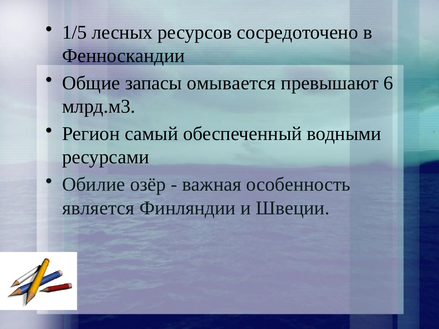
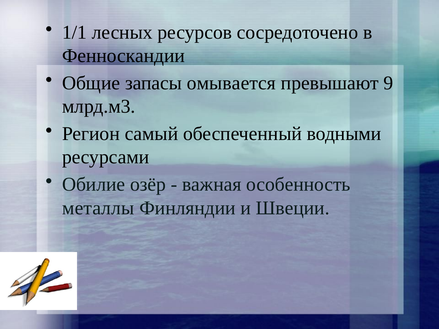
1/5: 1/5 -> 1/1
6: 6 -> 9
является: является -> металлы
